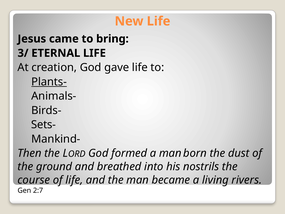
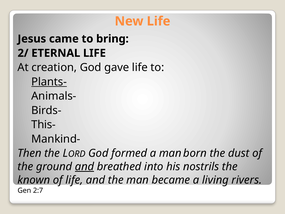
3/: 3/ -> 2/
Sets-: Sets- -> This-
and at (84, 166) underline: none -> present
course: course -> known
